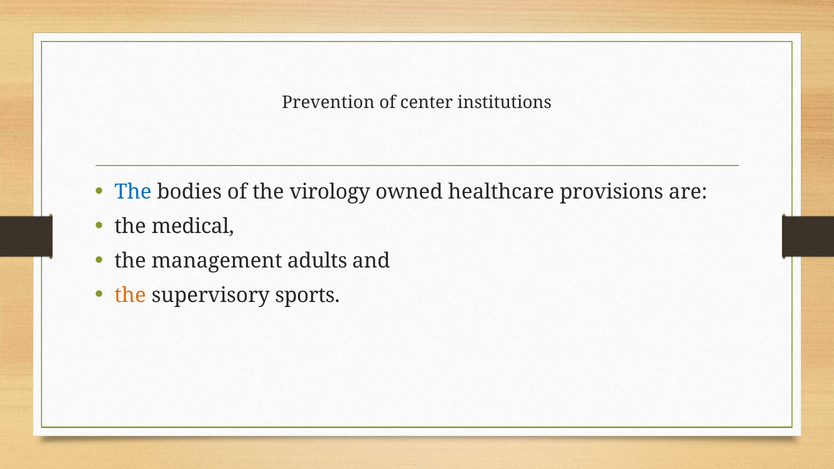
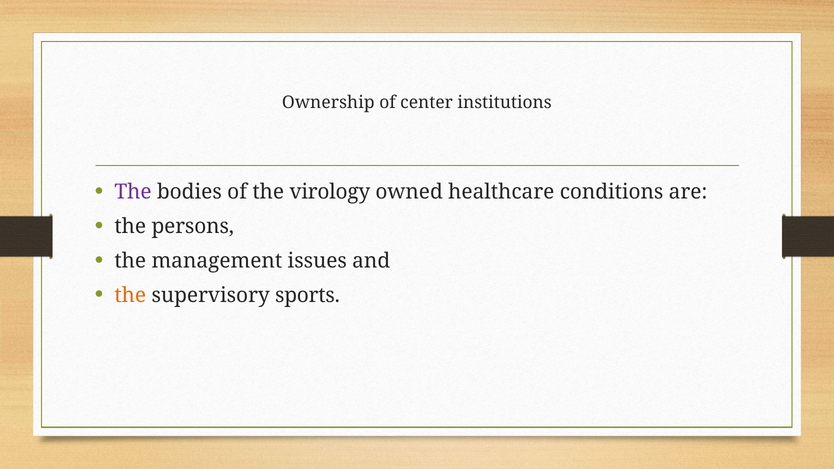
Prevention: Prevention -> Ownership
The at (133, 192) colour: blue -> purple
provisions: provisions -> conditions
medical: medical -> persons
adults: adults -> issues
